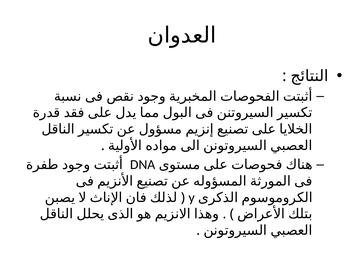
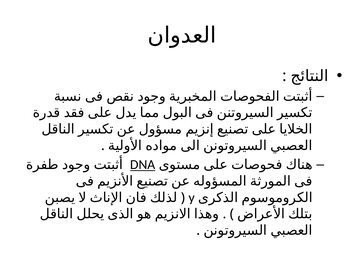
DNA underline: none -> present
